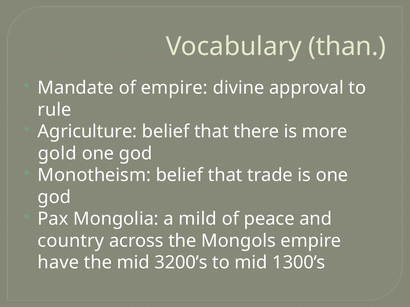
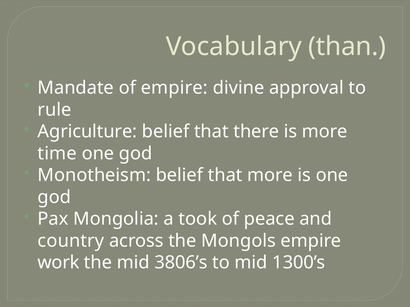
gold: gold -> time
that trade: trade -> more
mild: mild -> took
have: have -> work
3200’s: 3200’s -> 3806’s
